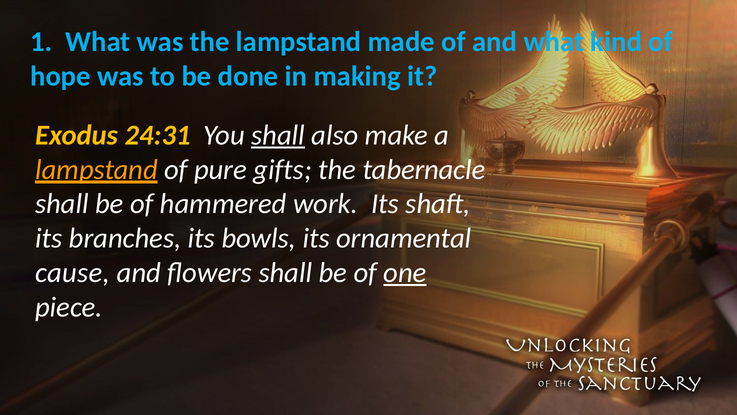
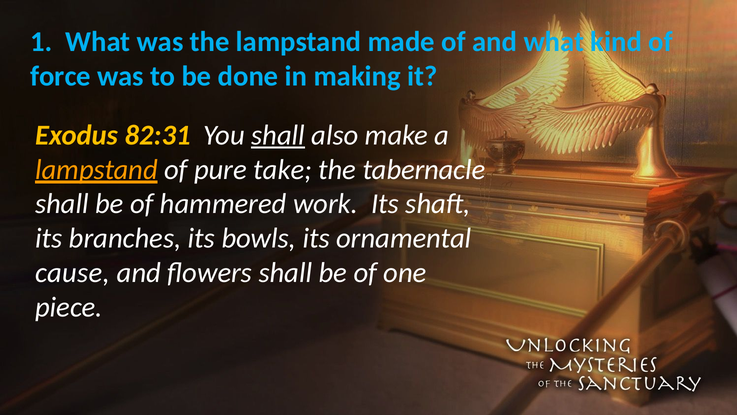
hope: hope -> force
24:31: 24:31 -> 82:31
gifts: gifts -> take
one underline: present -> none
